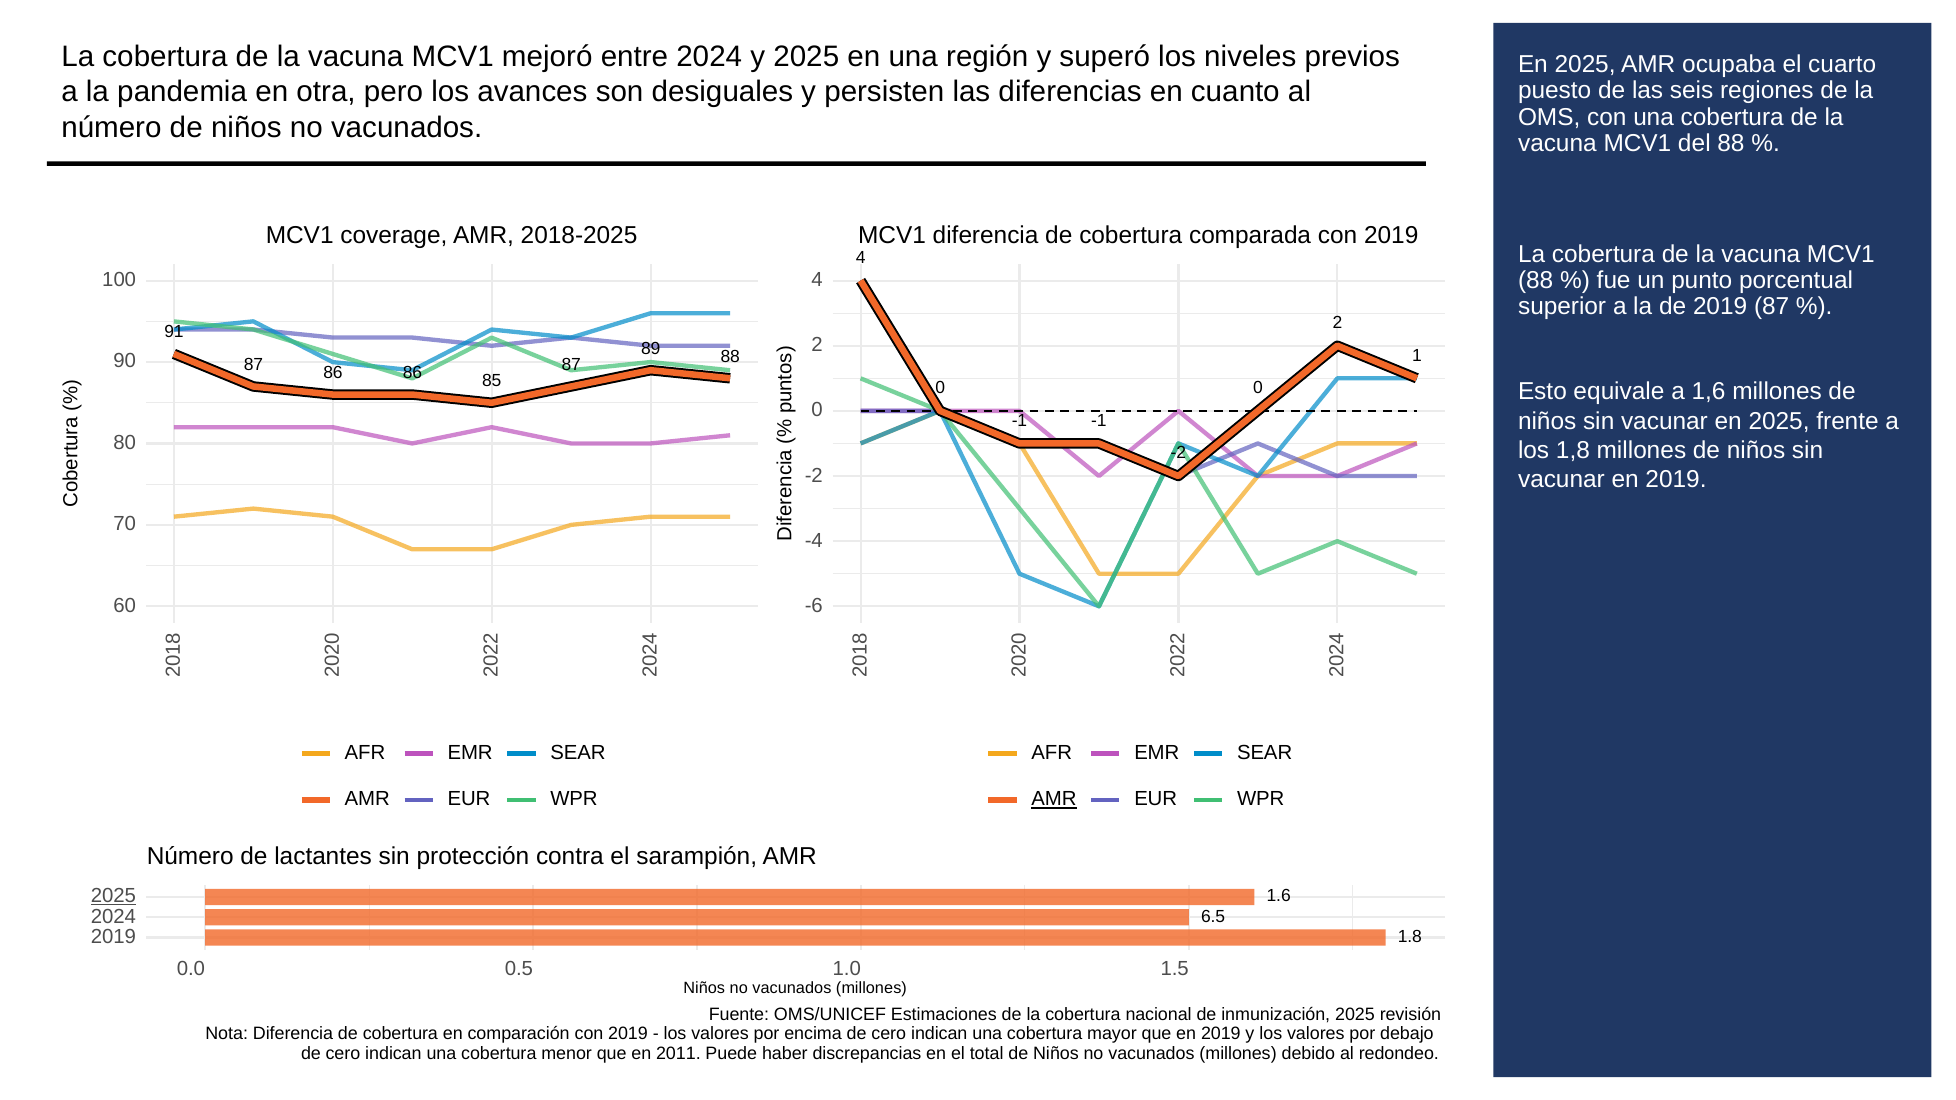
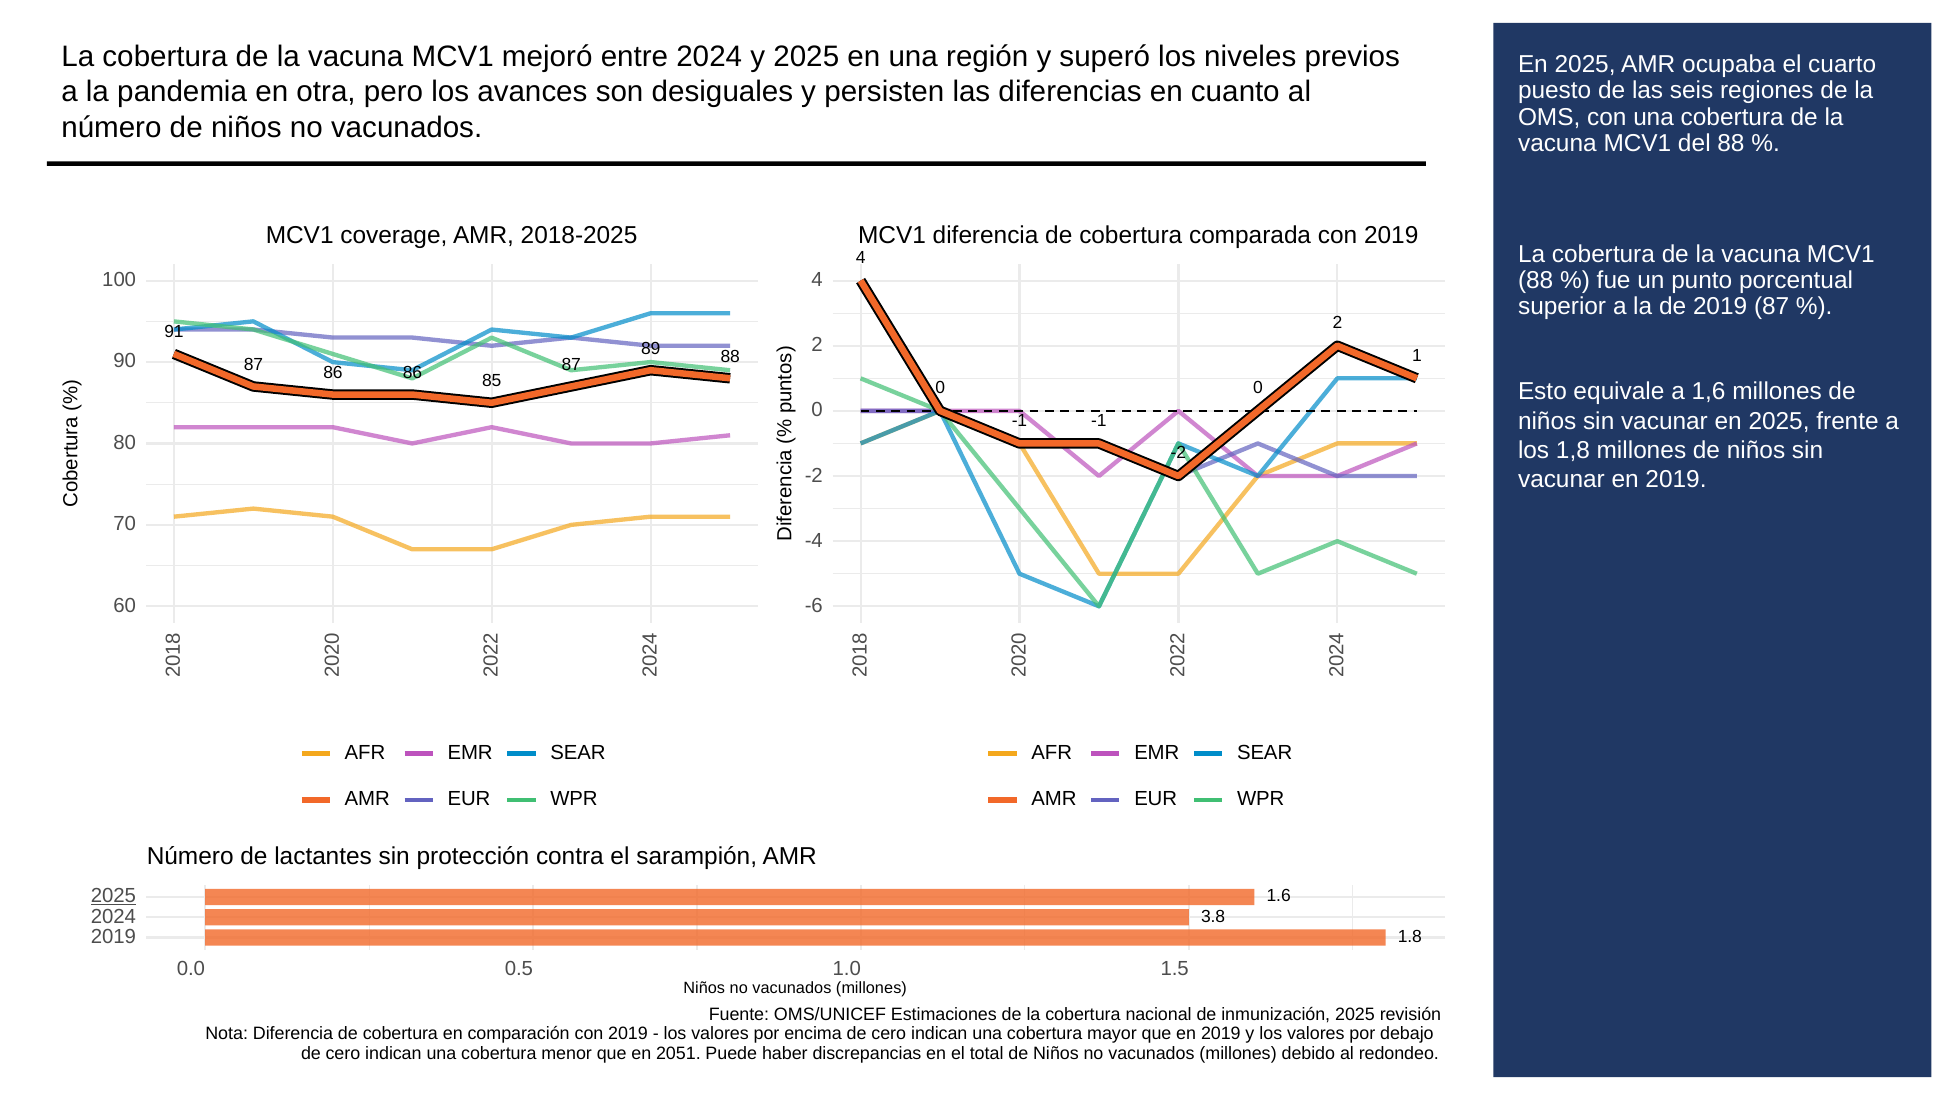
AMR at (1054, 799) underline: present -> none
6.5: 6.5 -> 3.8
2011: 2011 -> 2051
